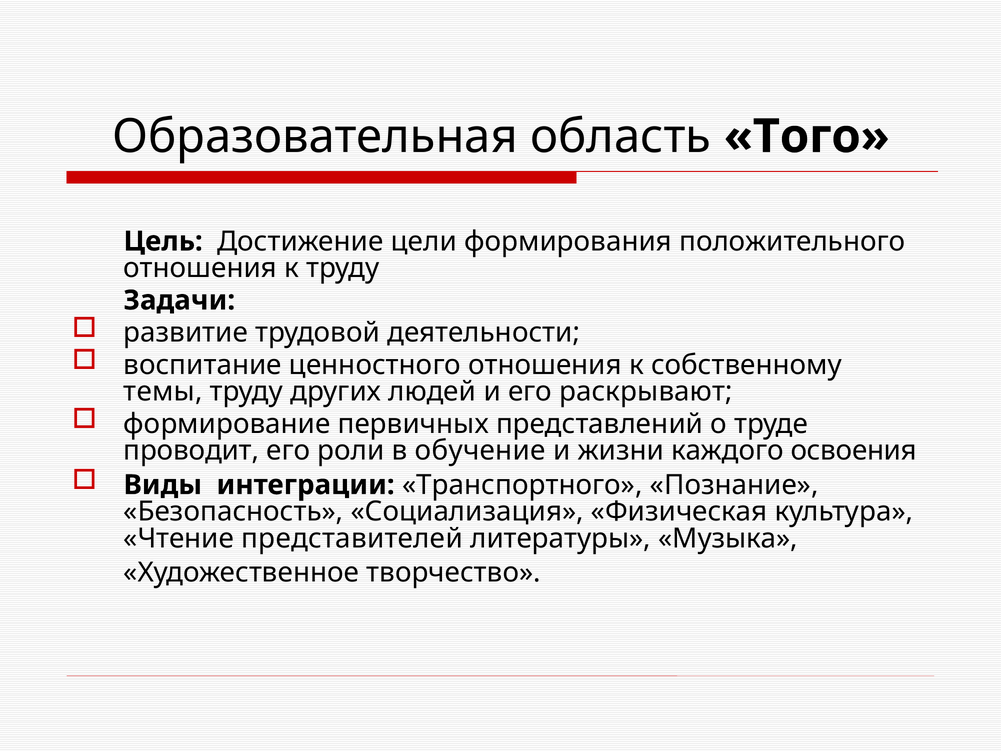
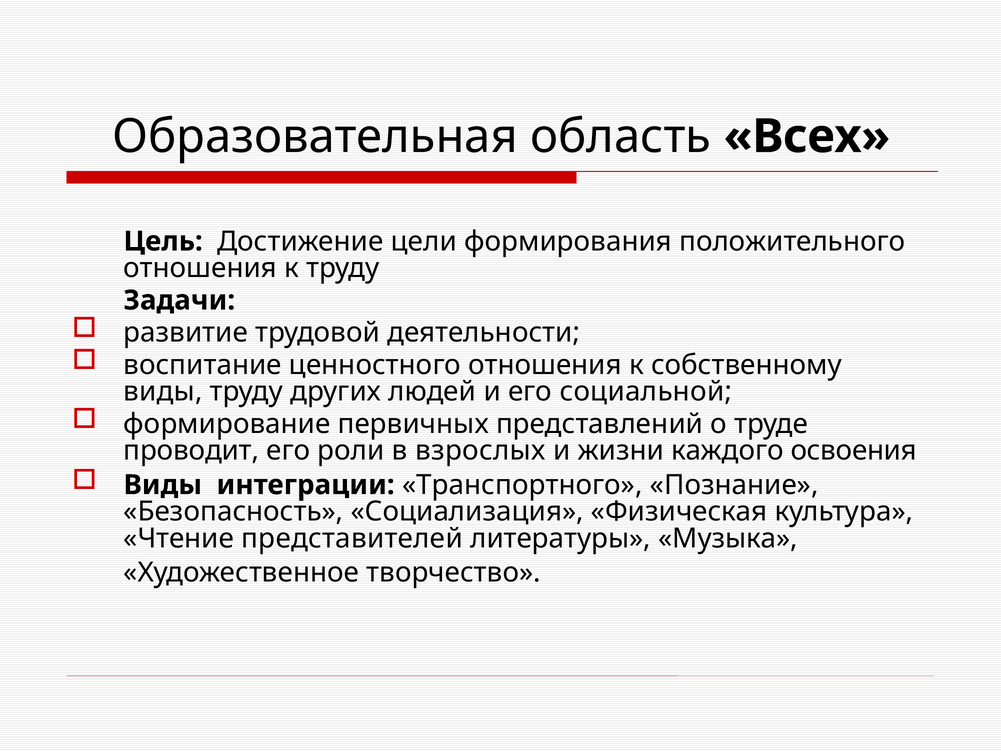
Того: Того -> Всех
темы at (163, 392): темы -> виды
раскрывают: раскрывают -> социальной
обучение: обучение -> взрослых
